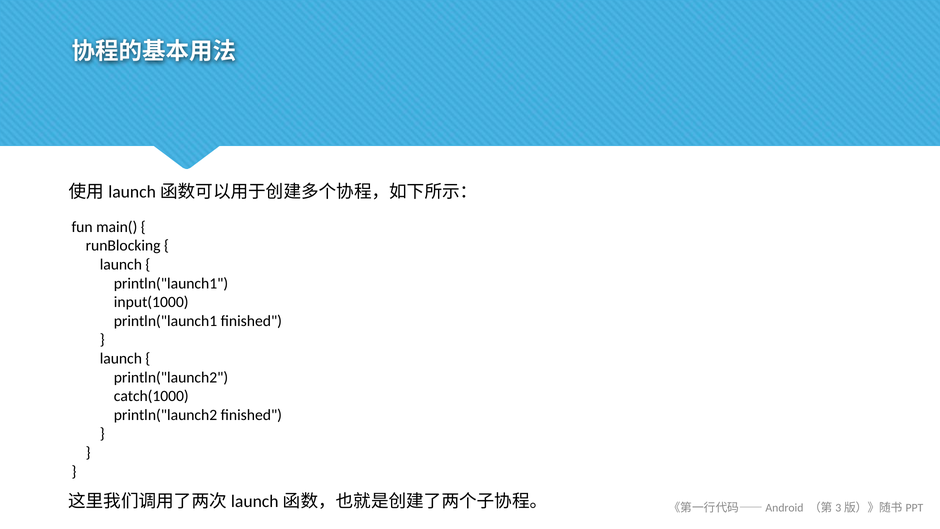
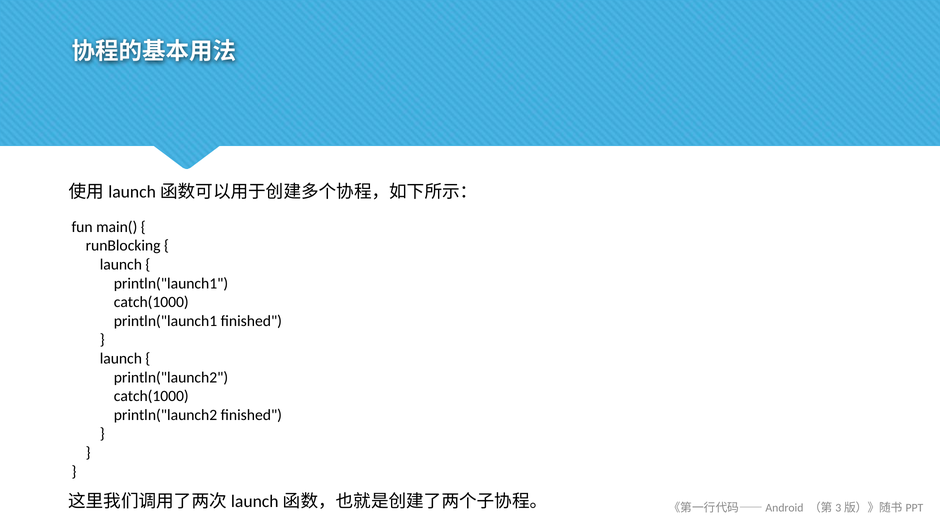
input(1000 at (151, 302): input(1000 -> catch(1000
